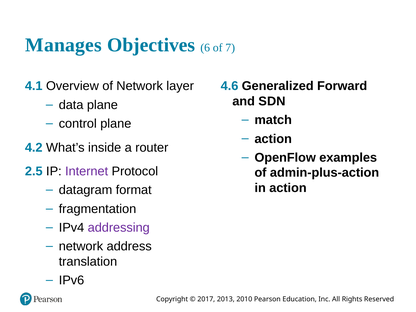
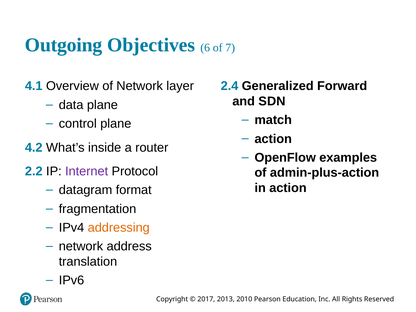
Manages: Manages -> Outgoing
4.6: 4.6 -> 2.4
2.5: 2.5 -> 2.2
addressing colour: purple -> orange
